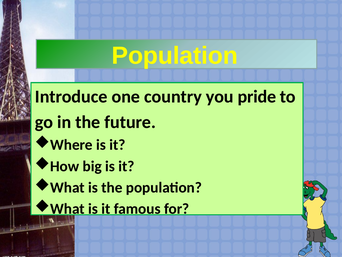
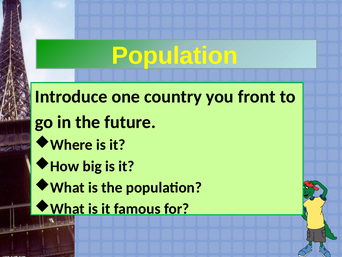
pride: pride -> front
